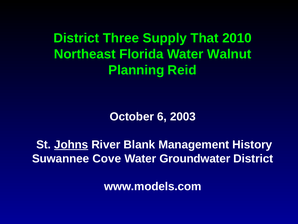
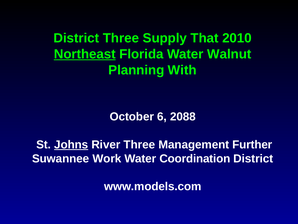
Northeast underline: none -> present
Reid: Reid -> With
2003: 2003 -> 2088
River Blank: Blank -> Three
History: History -> Further
Cove: Cove -> Work
Groundwater: Groundwater -> Coordination
